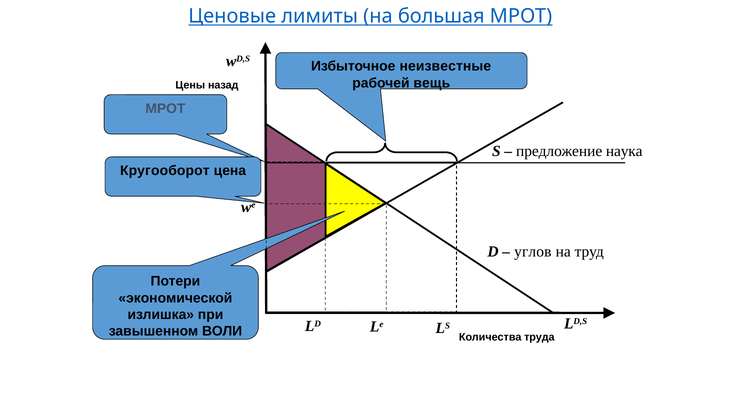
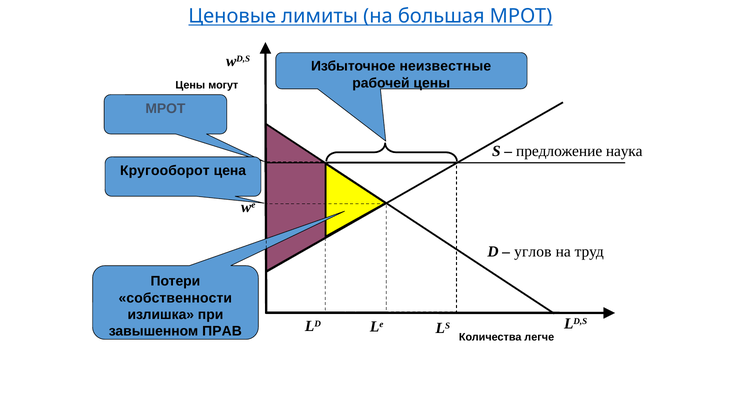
рабочей вещь: вещь -> цены
назад: назад -> могут
экономической: экономической -> собственности
ВОЛИ: ВОЛИ -> ПРАВ
труда: труда -> легче
